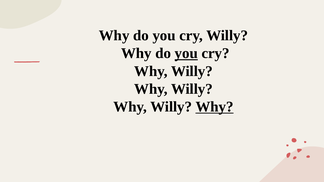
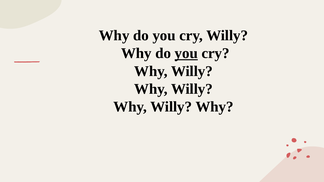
Why at (214, 107) underline: present -> none
